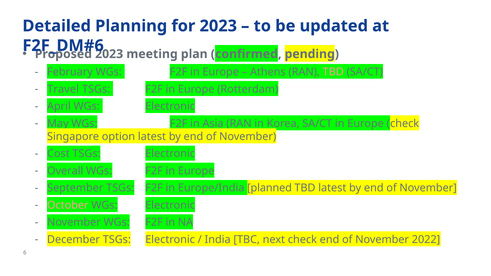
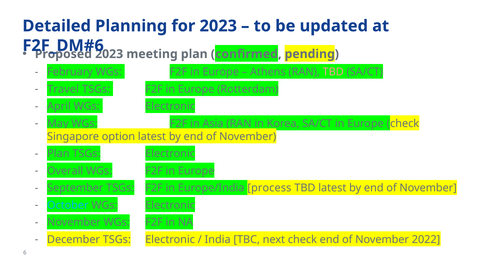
Cost at (58, 154): Cost -> Plan
planned: planned -> process
October colour: pink -> light blue
